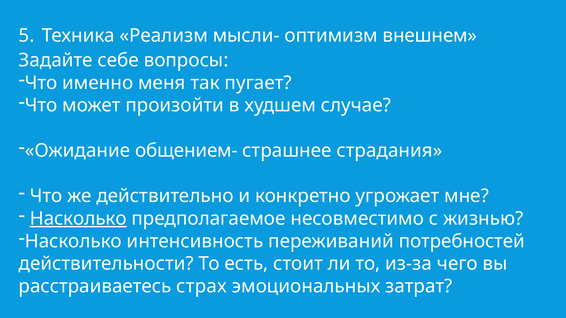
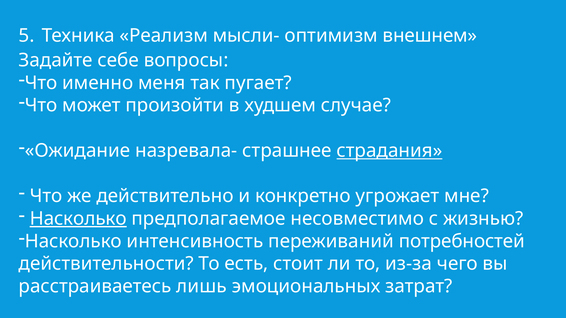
общением-: общением- -> назревала-
страдания underline: none -> present
страх: страх -> лишь
